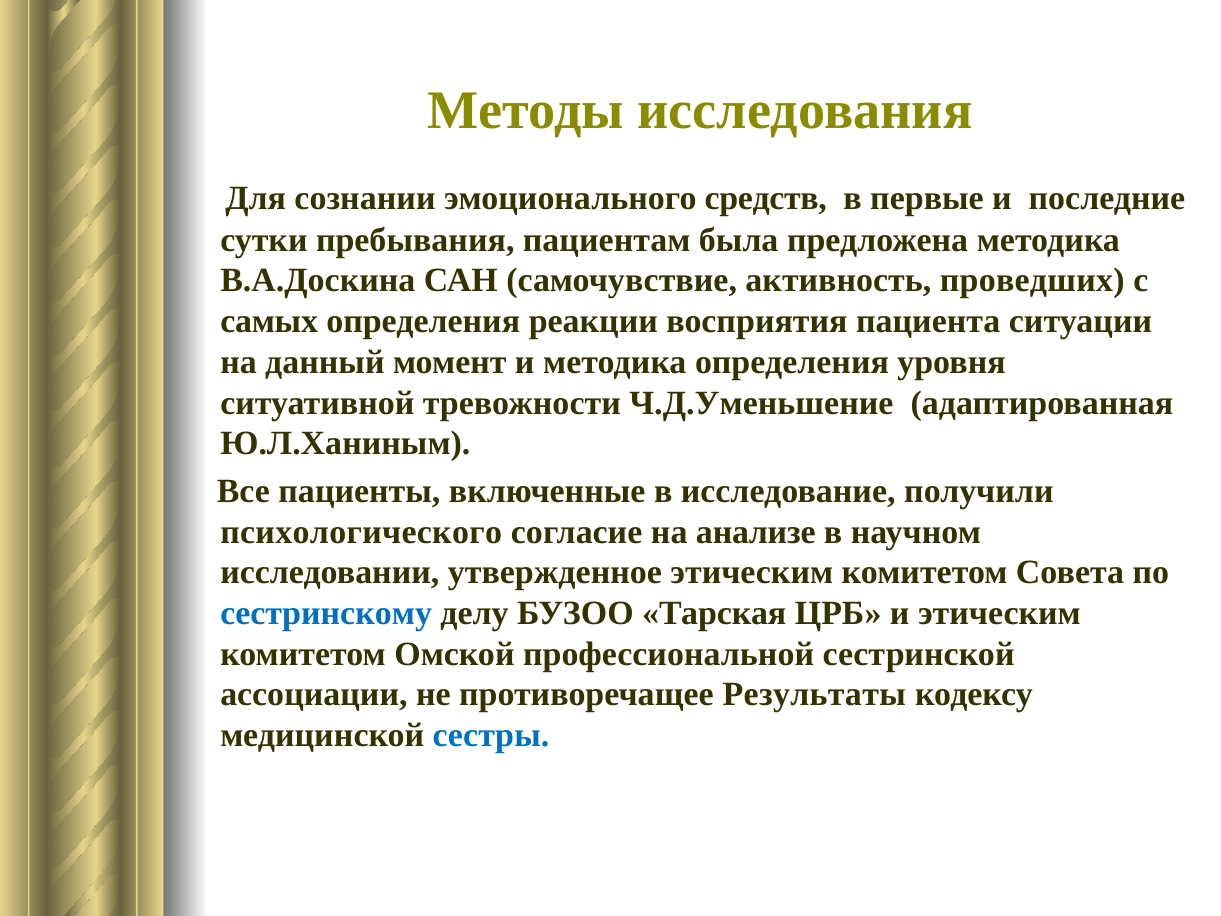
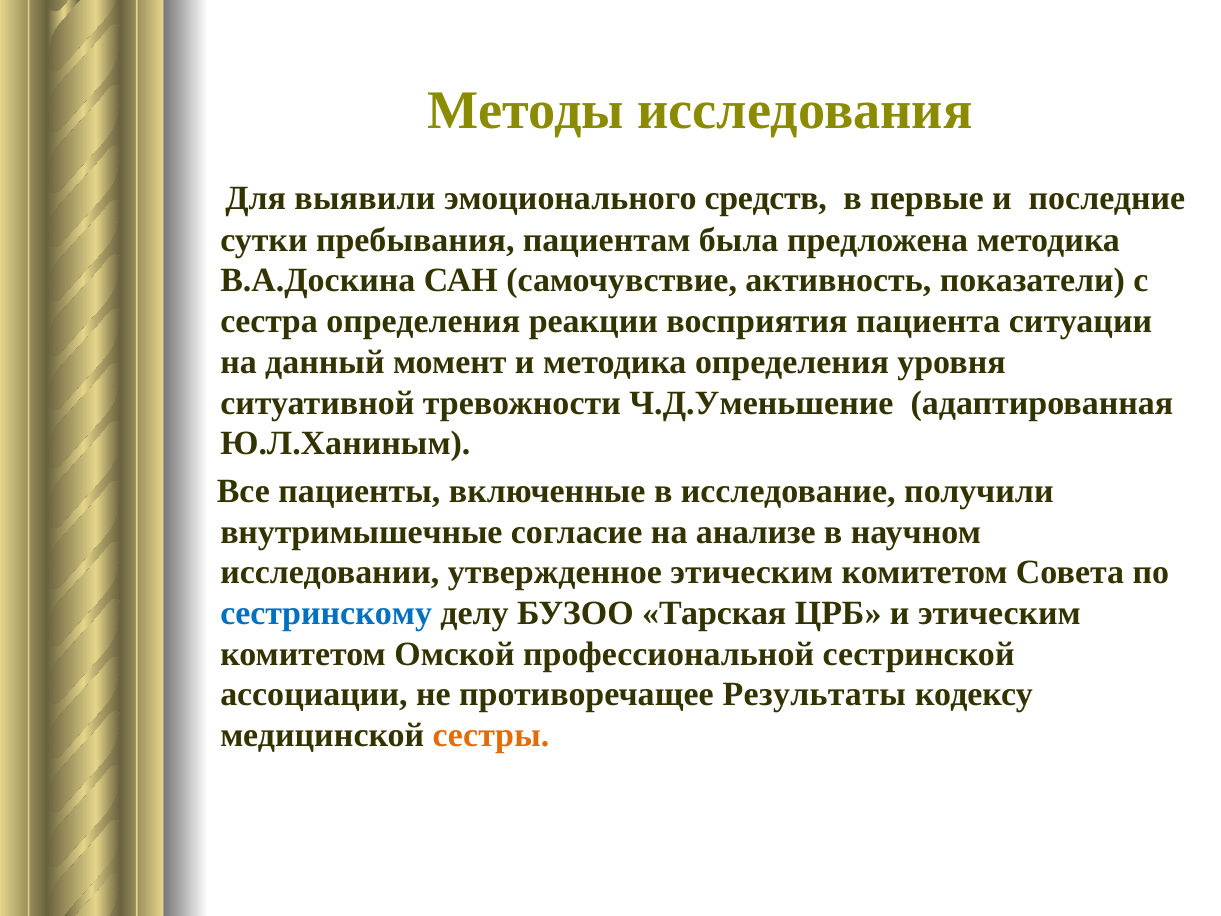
сознании: сознании -> выявили
проведших: проведших -> показатели
самых: самых -> сестра
психологического: психологического -> внутримышечные
сестры colour: blue -> orange
